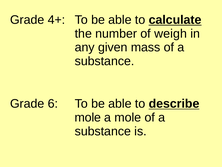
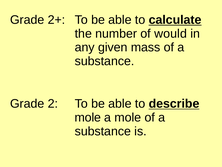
4+: 4+ -> 2+
weigh: weigh -> would
6: 6 -> 2
